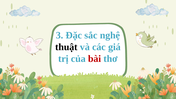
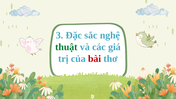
thuật colour: black -> green
